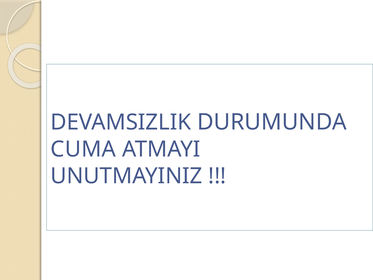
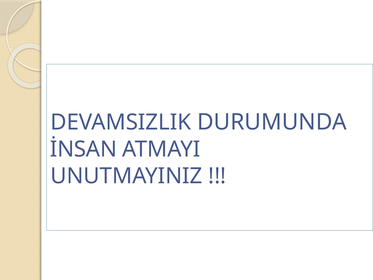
CUMA: CUMA -> İNSAN
